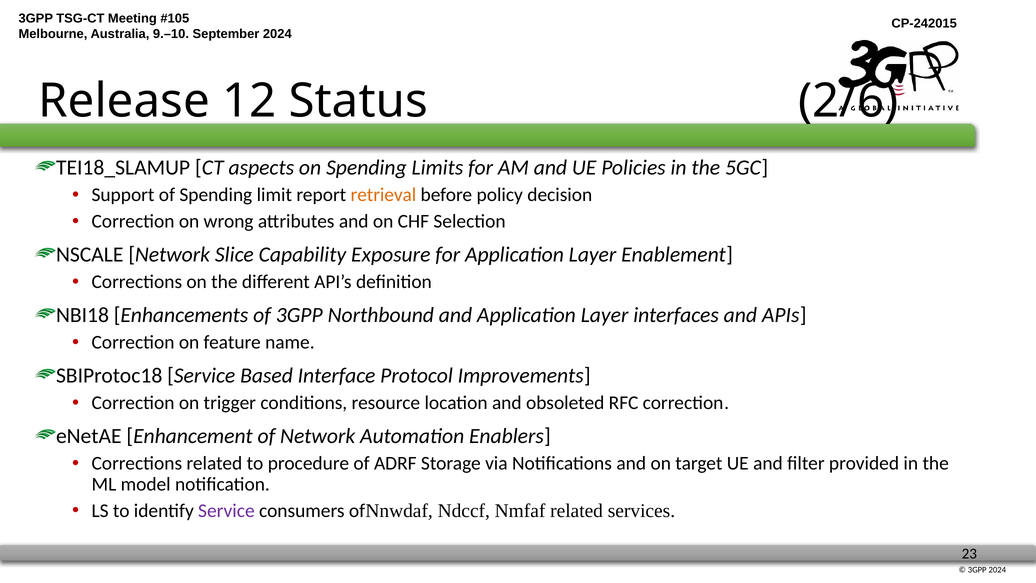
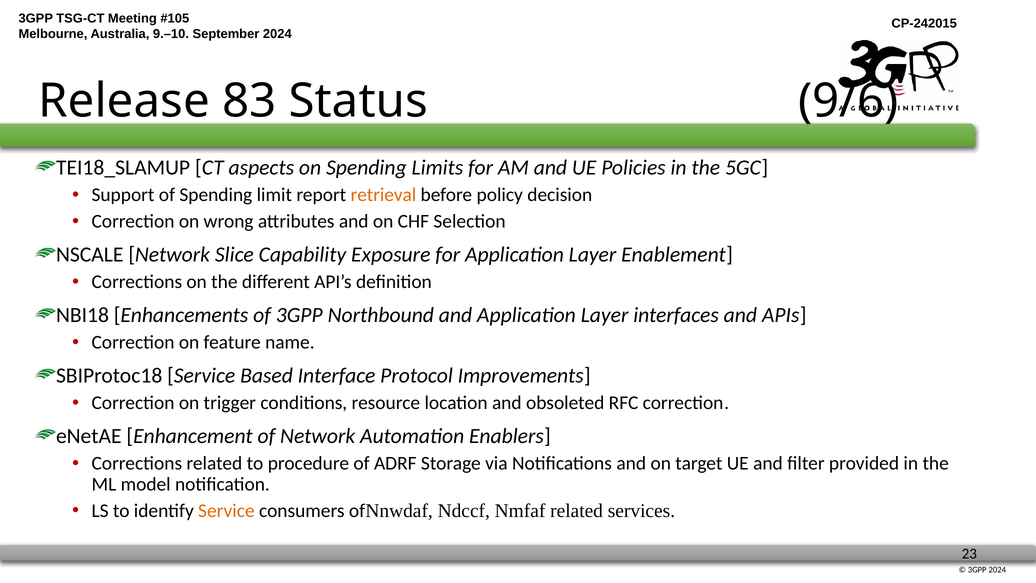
12: 12 -> 83
2/6: 2/6 -> 9/6
Service at (226, 511) colour: purple -> orange
